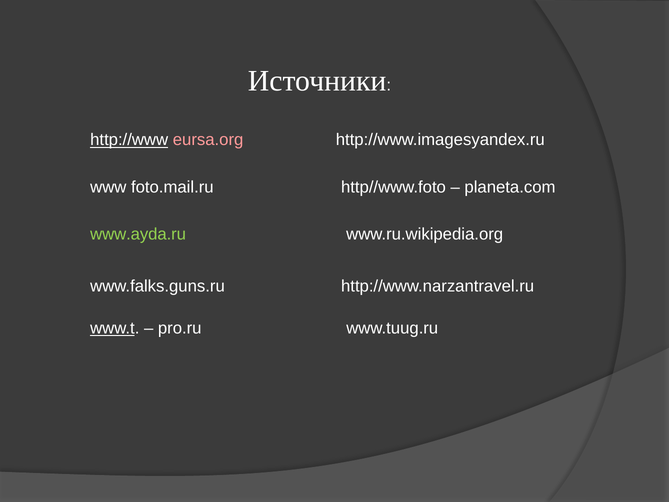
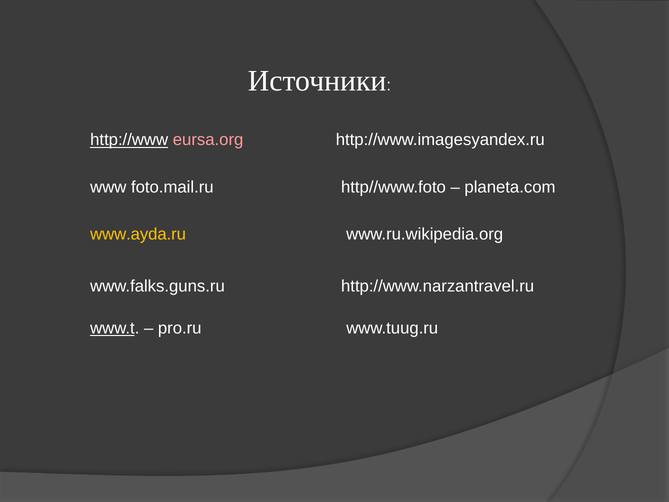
www.ayda.ru colour: light green -> yellow
